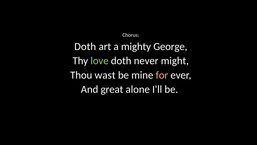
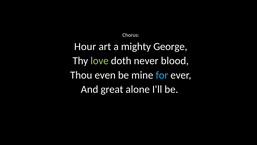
Doth at (85, 46): Doth -> Hour
might: might -> blood
wast: wast -> even
for colour: pink -> light blue
